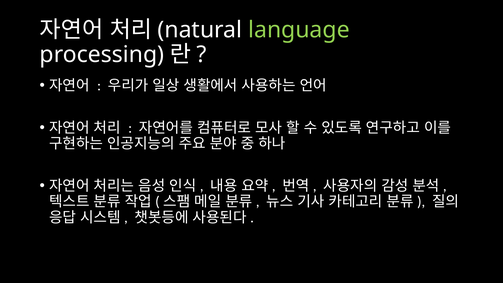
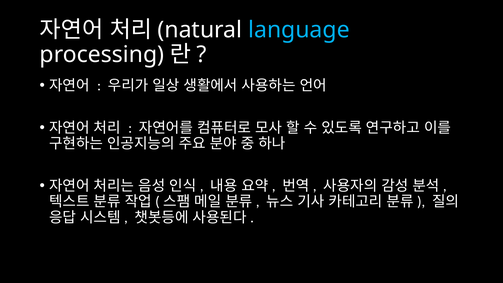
language colour: light green -> light blue
